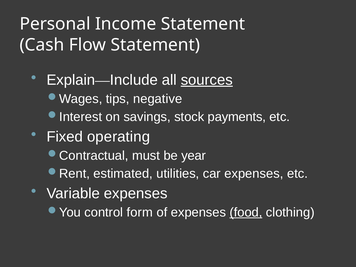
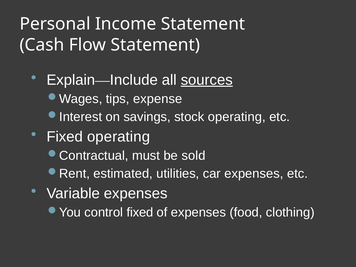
negative: negative -> expense
stock payments: payments -> operating
year: year -> sold
control form: form -> fixed
food underline: present -> none
